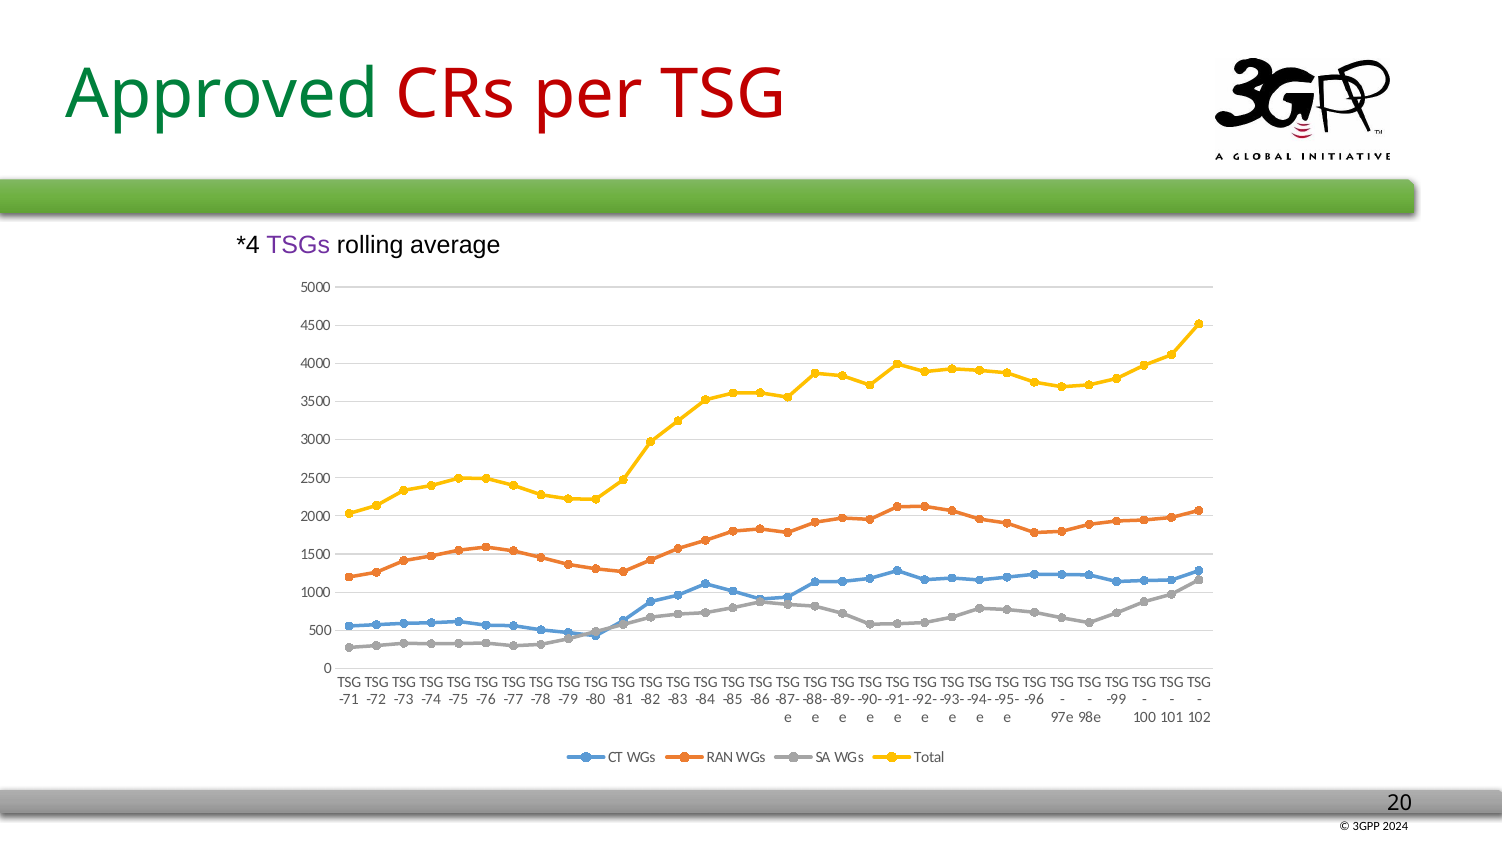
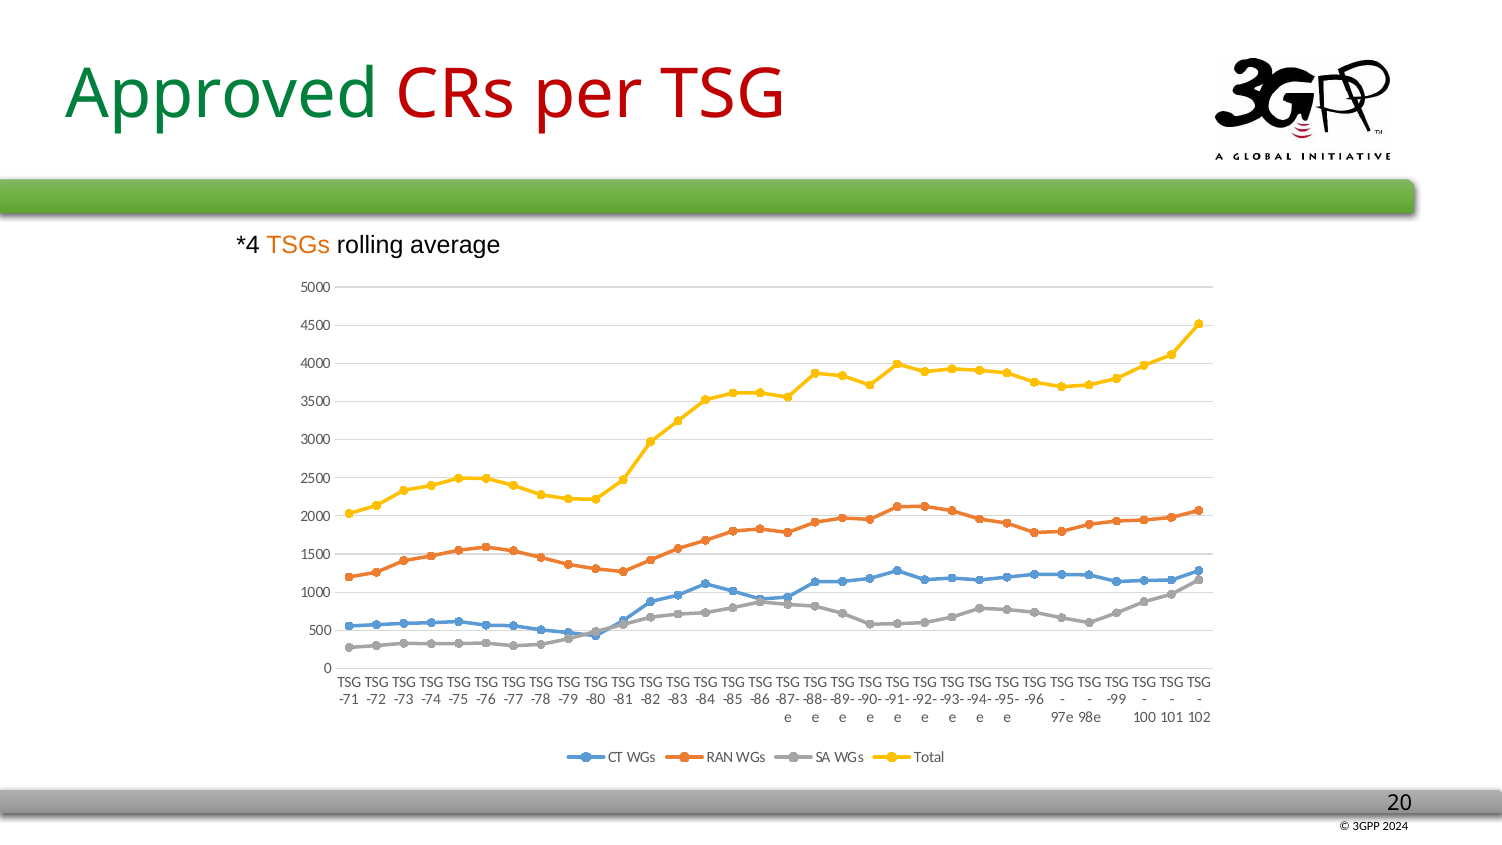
TSGs colour: purple -> orange
